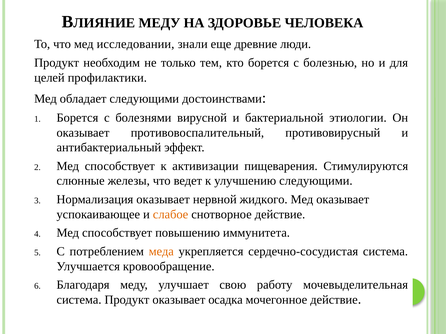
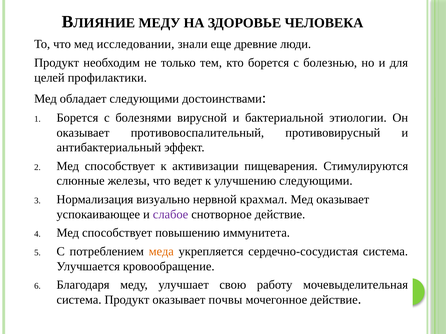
Нормализация оказывает: оказывает -> визуально
жидкого: жидкого -> крахмал
слабое colour: orange -> purple
осадка: осадка -> почвы
